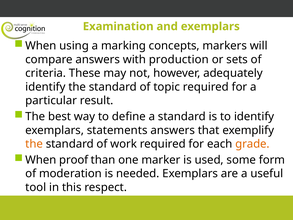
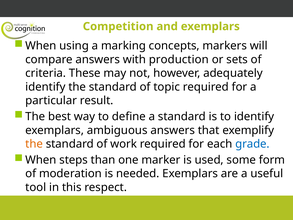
Examination: Examination -> Competition
statements: statements -> ambiguous
grade colour: orange -> blue
proof: proof -> steps
